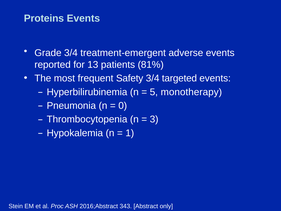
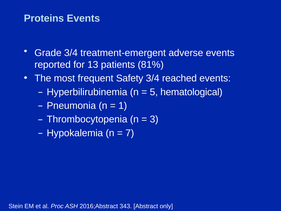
targeted: targeted -> reached
monotherapy: monotherapy -> hematological
0: 0 -> 1
1: 1 -> 7
